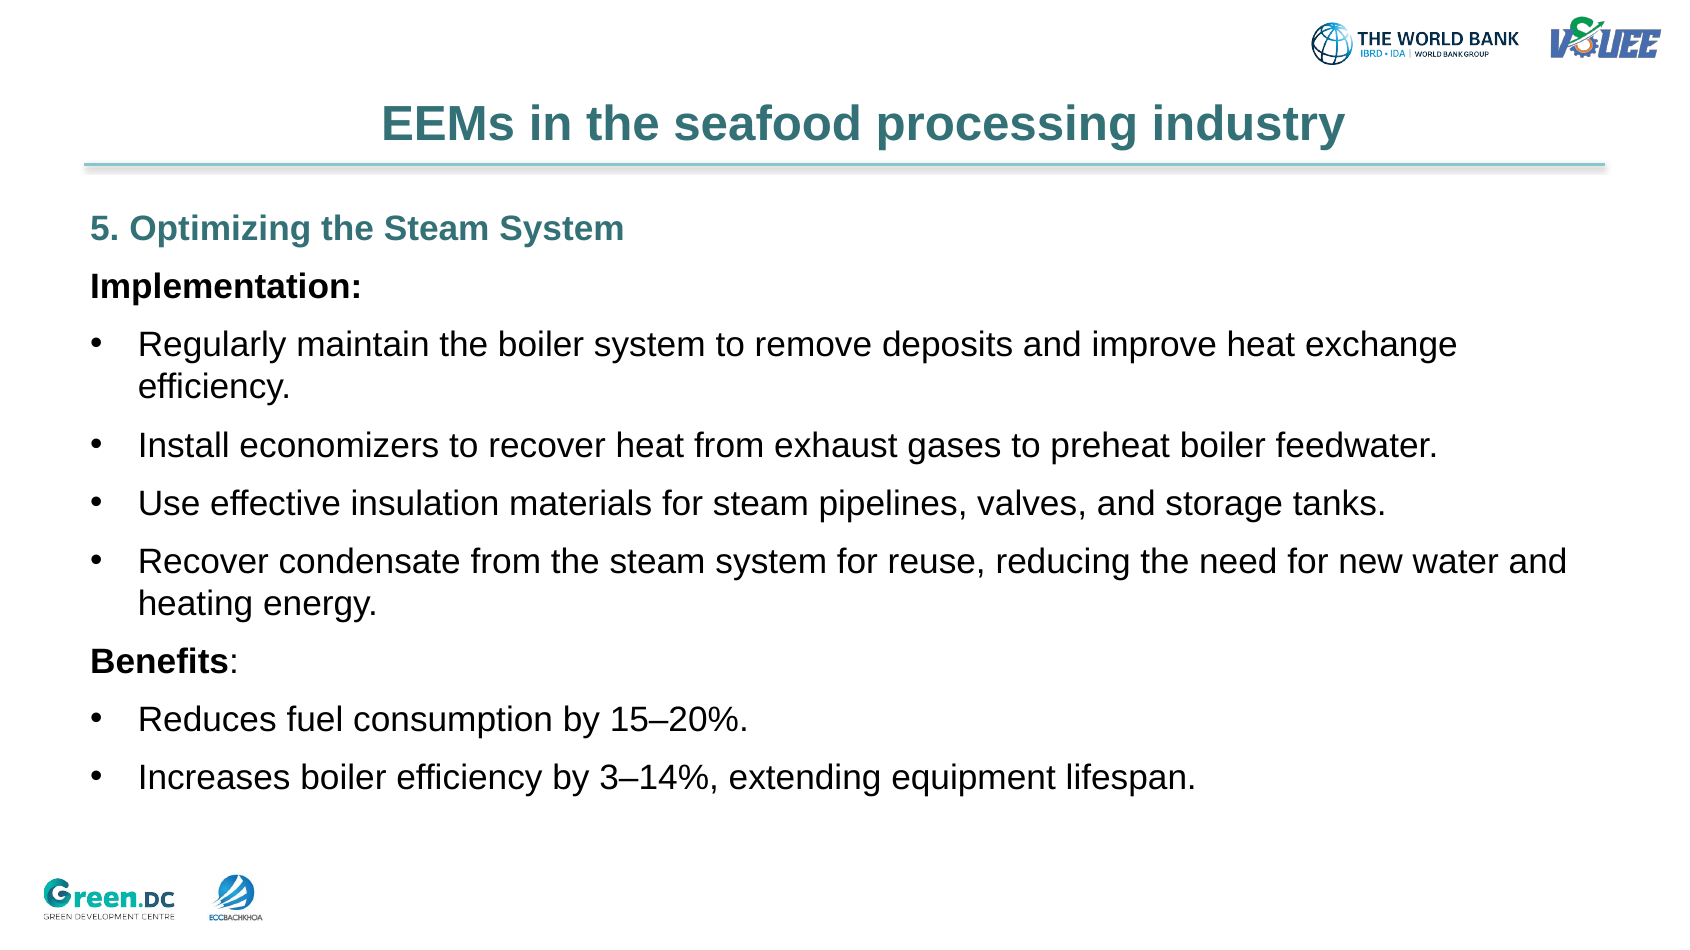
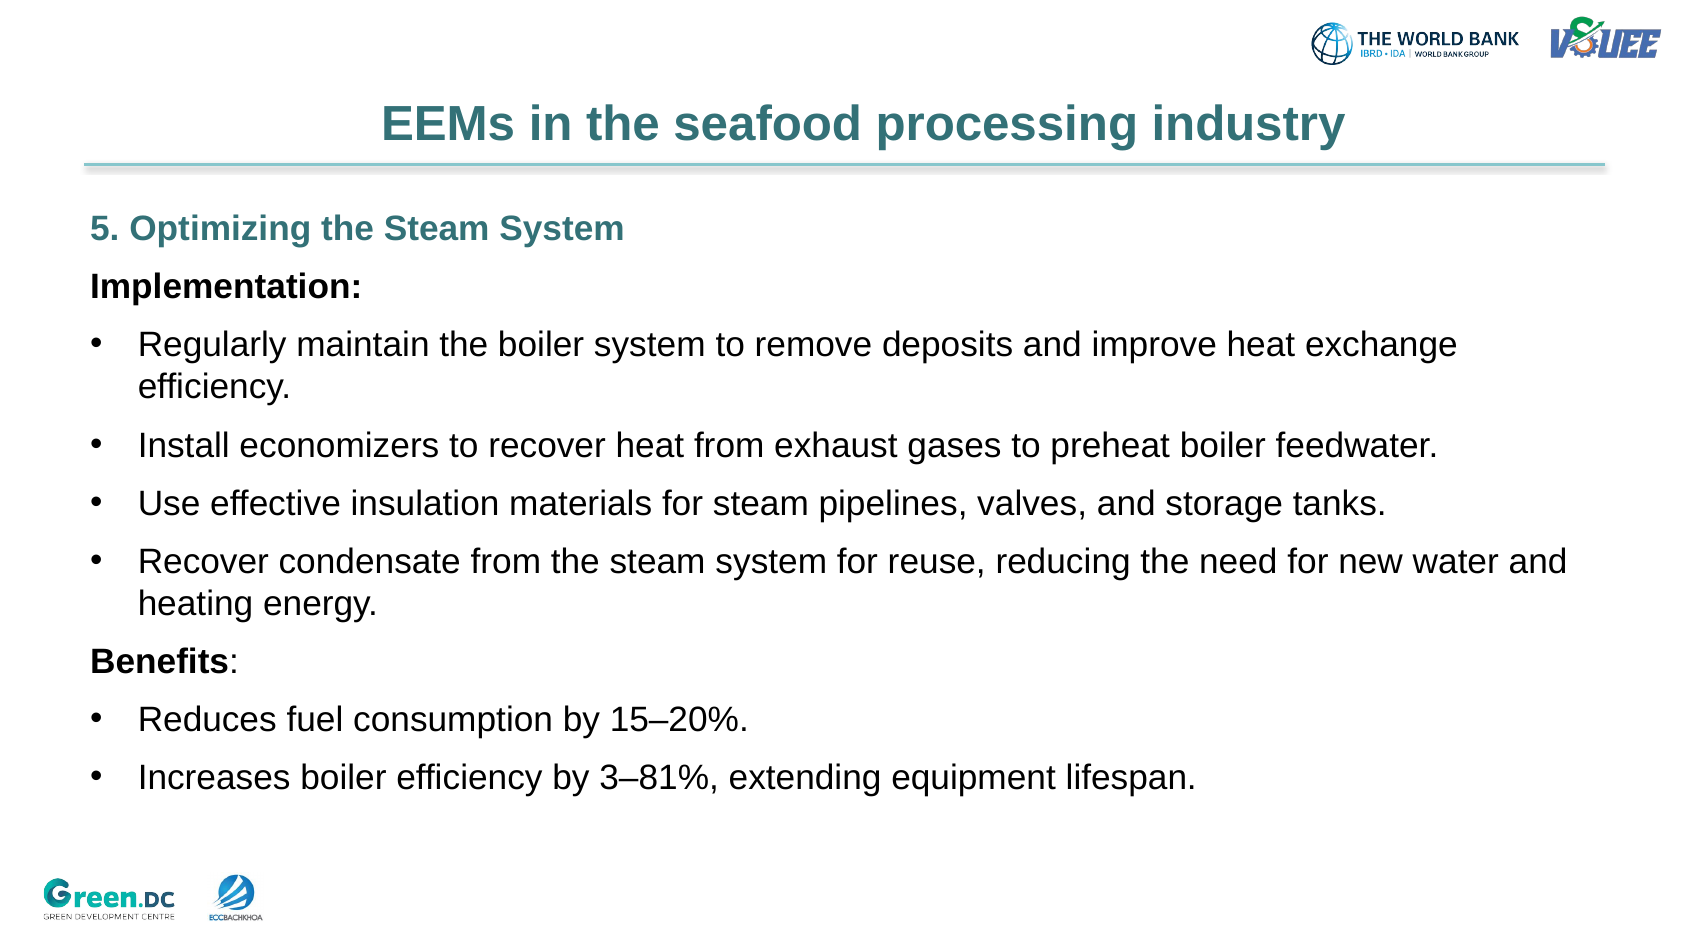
3–14%: 3–14% -> 3–81%
